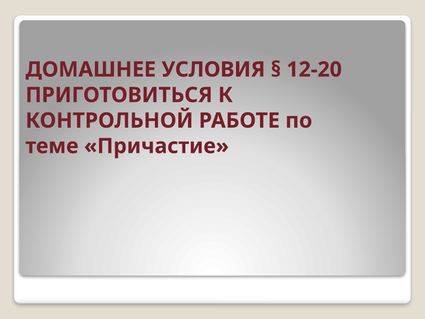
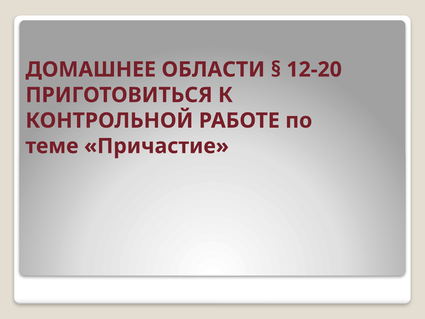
УСЛОВИЯ: УСЛОВИЯ -> ОБЛАСТИ
